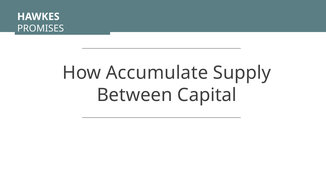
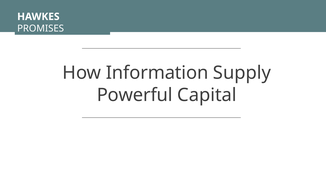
Accumulate: Accumulate -> Information
Between: Between -> Powerful
